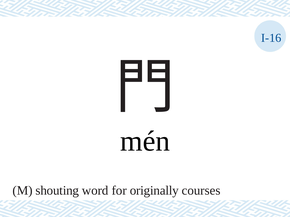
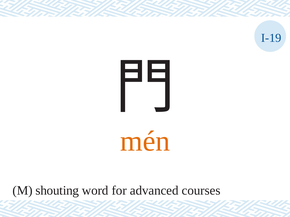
I-16: I-16 -> I-19
mén colour: black -> orange
originally: originally -> advanced
